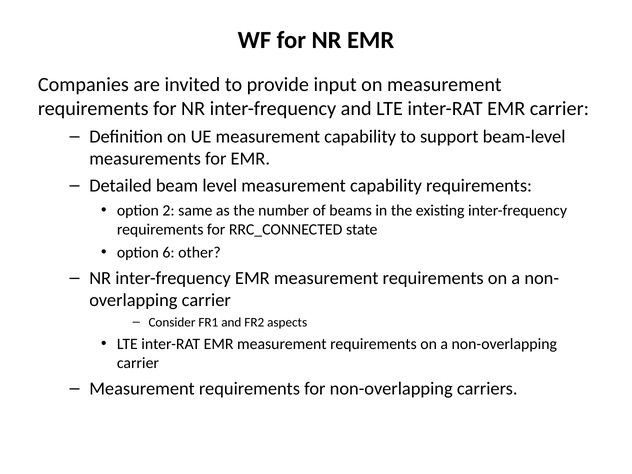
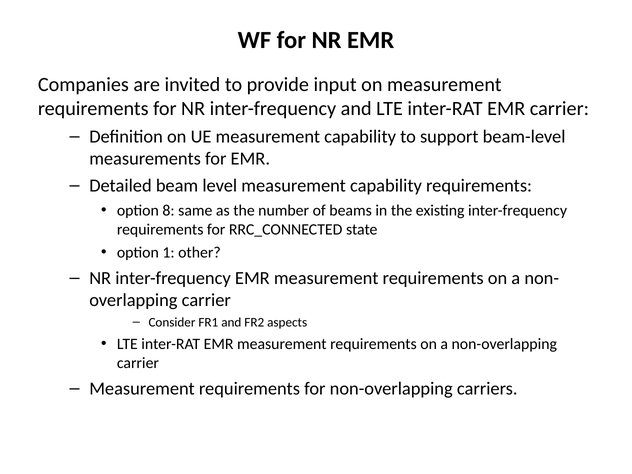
2: 2 -> 8
6: 6 -> 1
